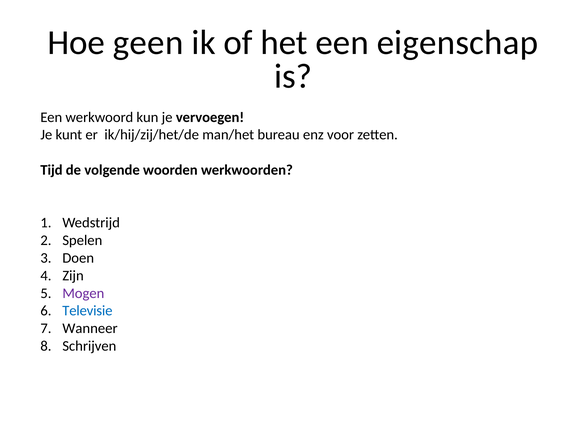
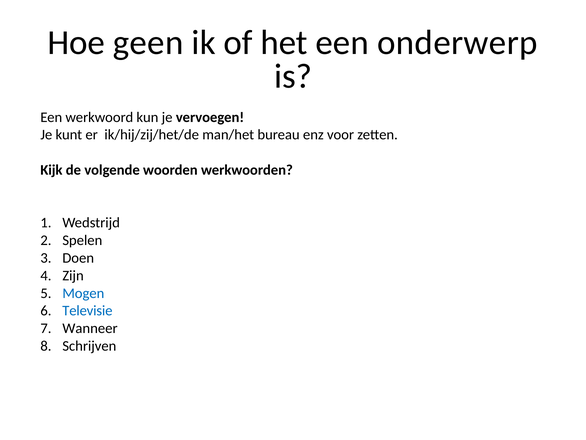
eigenschap: eigenschap -> onderwerp
Tijd: Tijd -> Kijk
Mogen colour: purple -> blue
